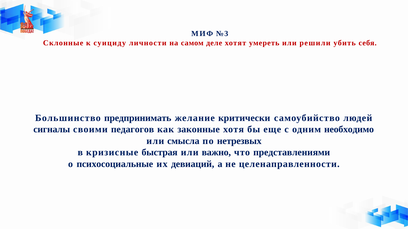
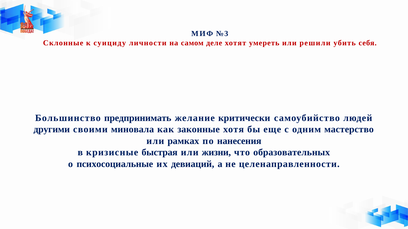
сигналы: сигналы -> другими
педагогов: педагогов -> миновала
необходимо: необходимо -> мастерство
смысла: смысла -> рамках
нетрезвых: нетрезвых -> нанесения
важно: важно -> жизни
представлениями: представлениями -> образовательных
